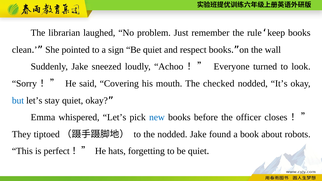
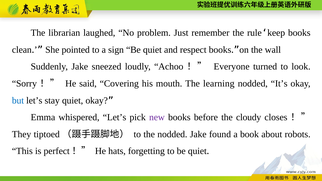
checked: checked -> learning
new colour: blue -> purple
officer: officer -> cloudy
